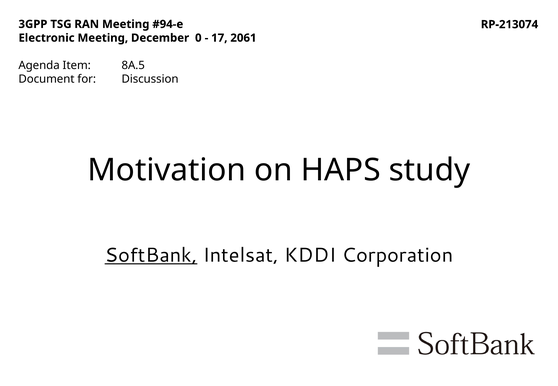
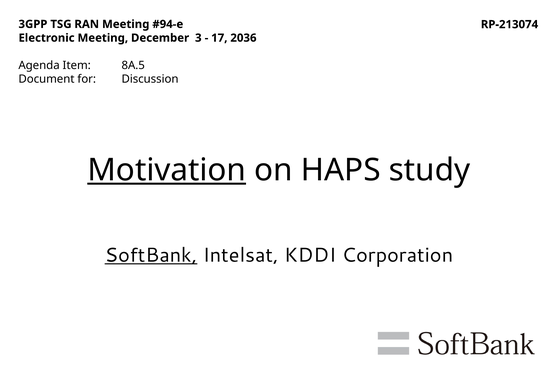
0: 0 -> 3
2061: 2061 -> 2036
Motivation underline: none -> present
